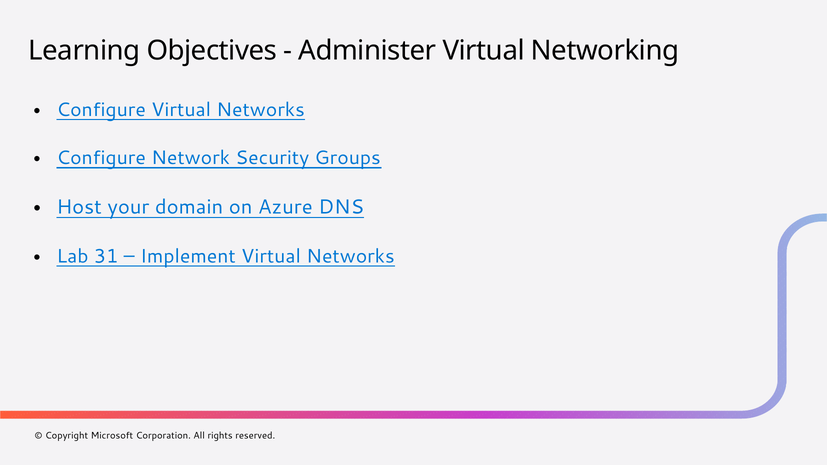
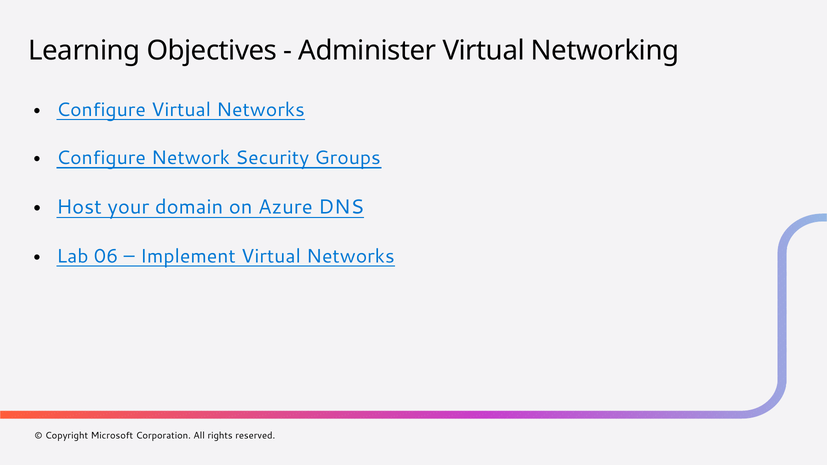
31: 31 -> 06
